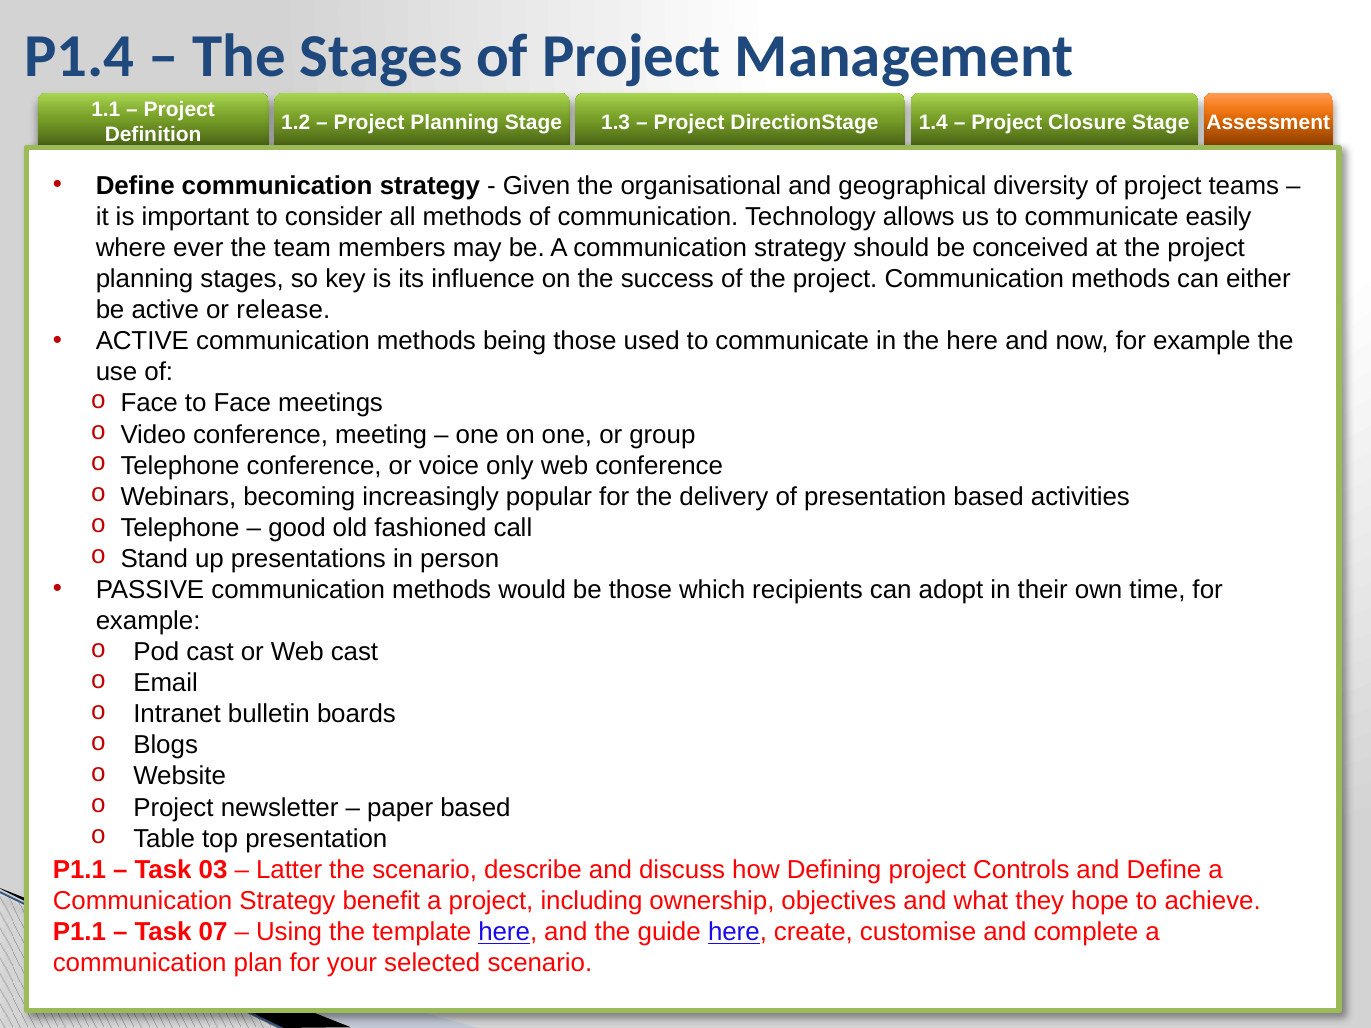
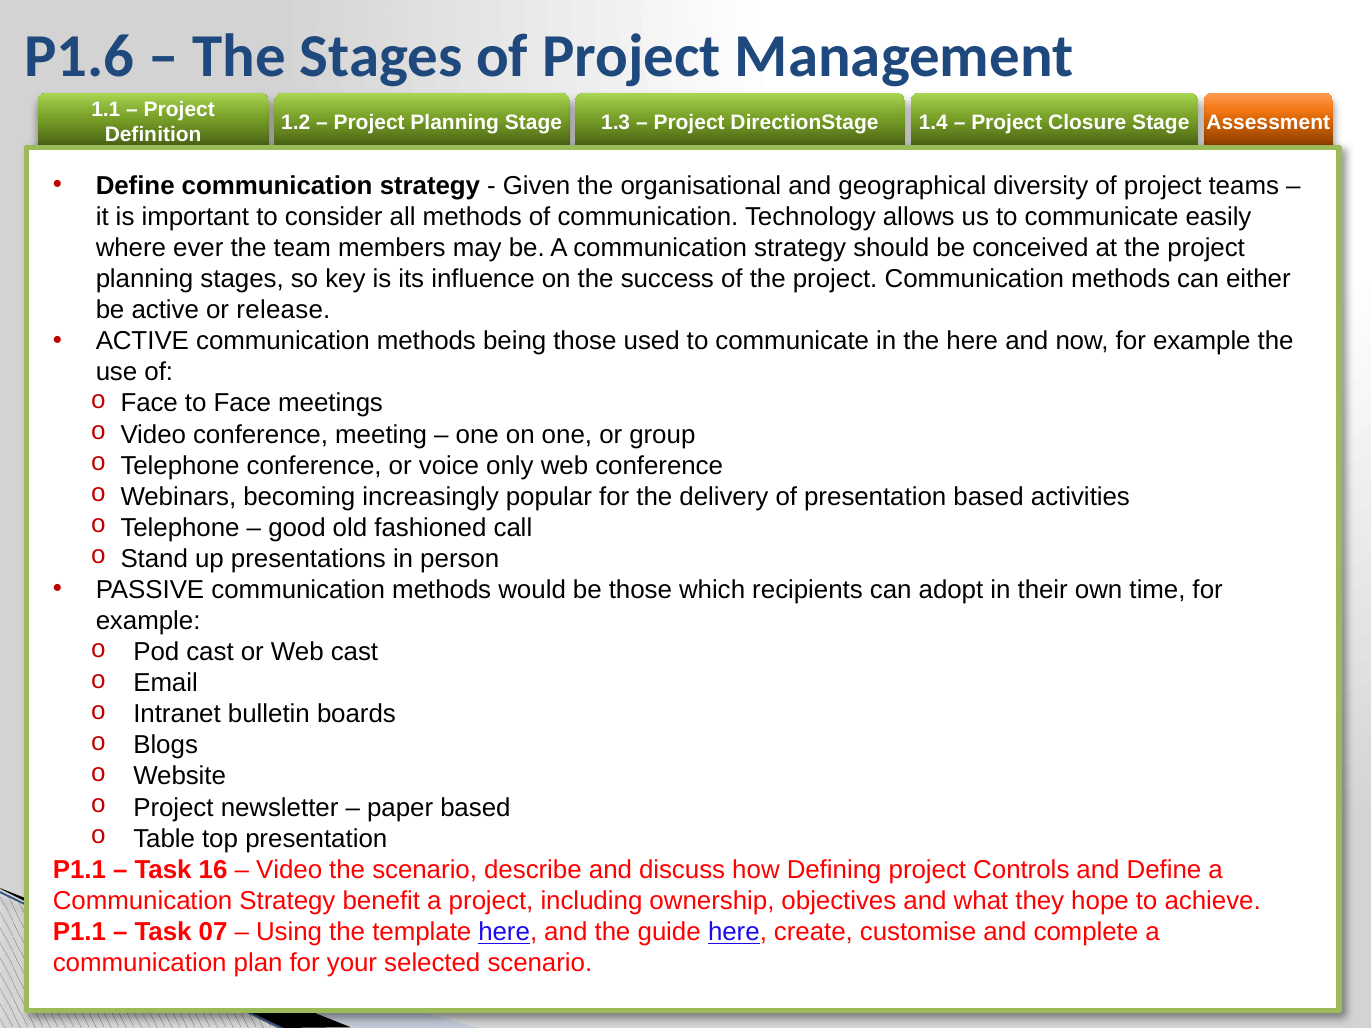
P1.4: P1.4 -> P1.6
03: 03 -> 16
Latter at (289, 870): Latter -> Video
